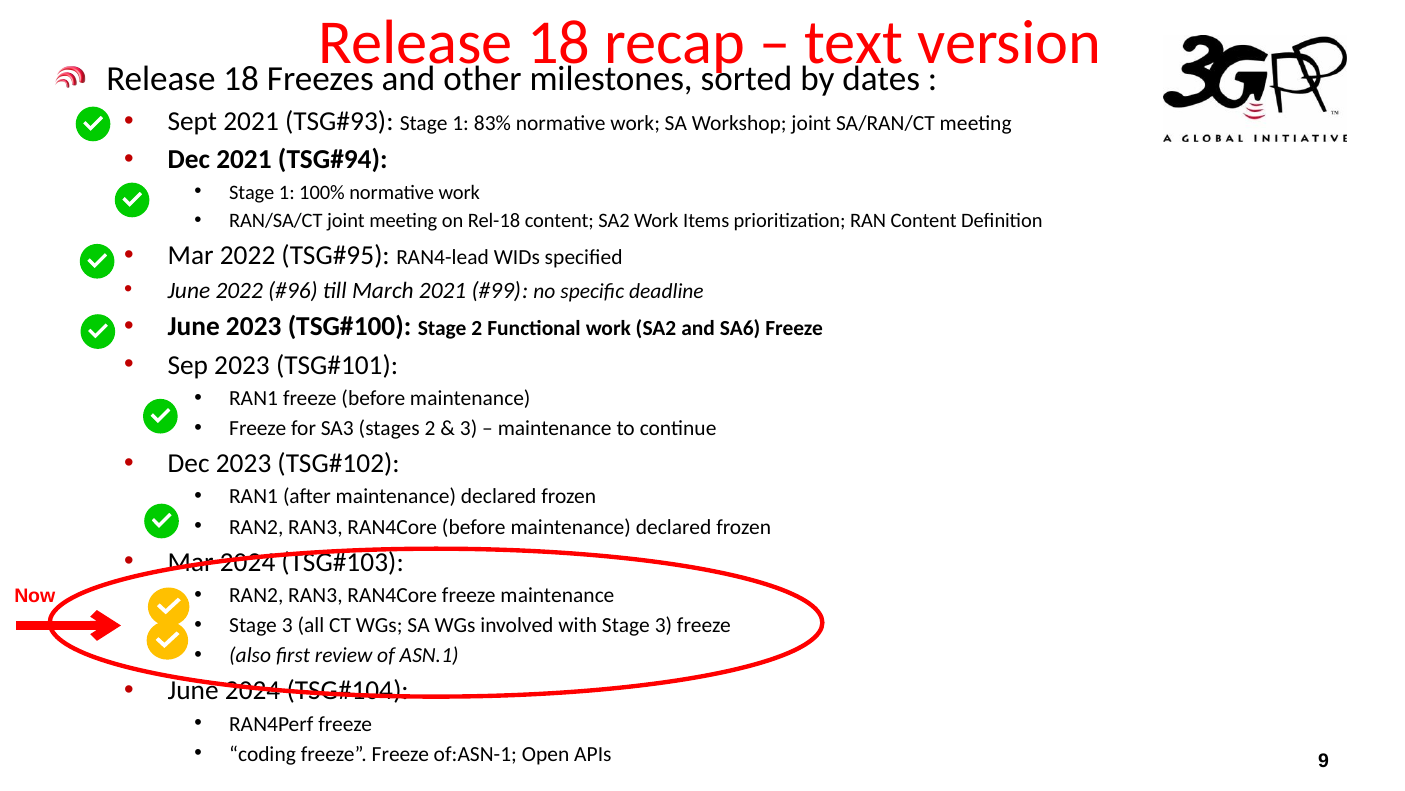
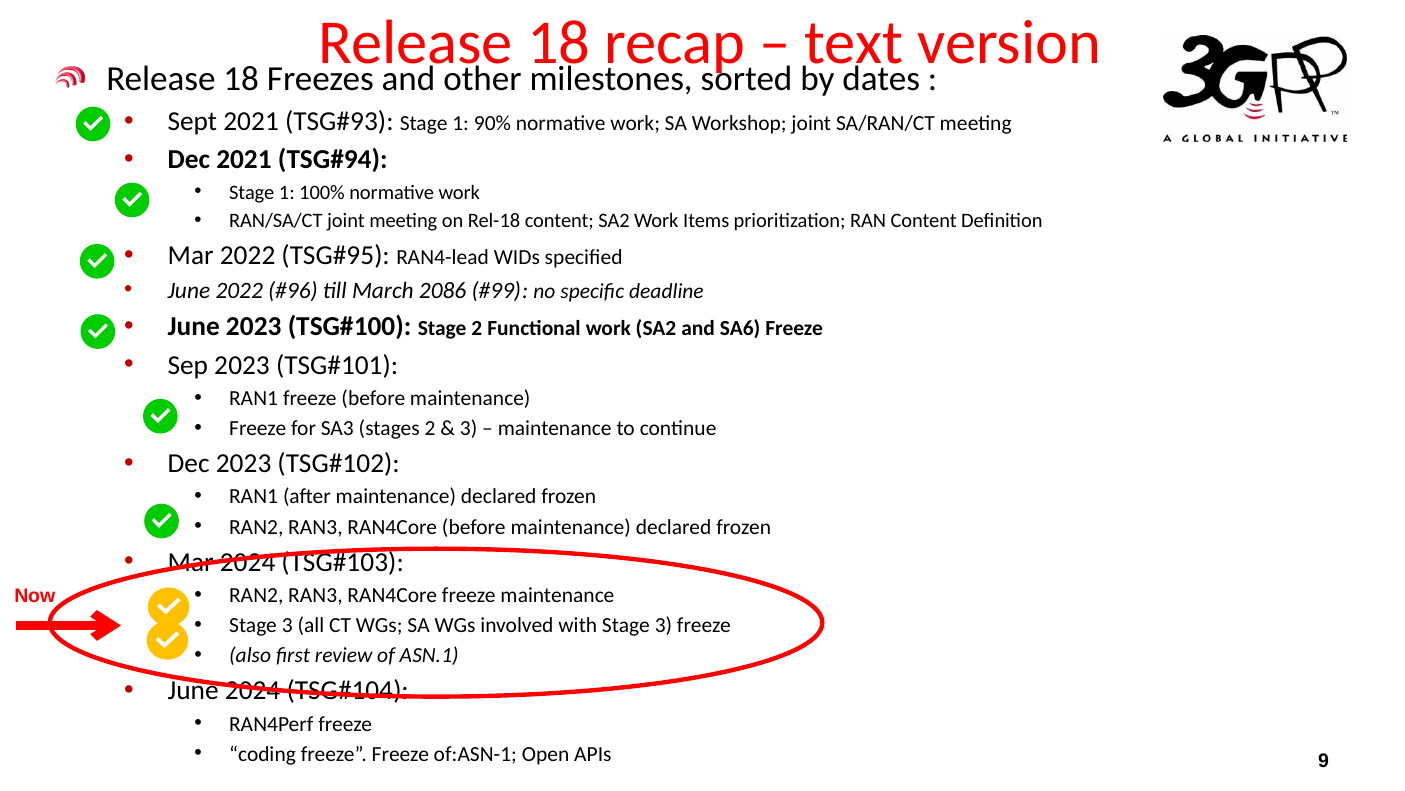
83%: 83% -> 90%
March 2021: 2021 -> 2086
